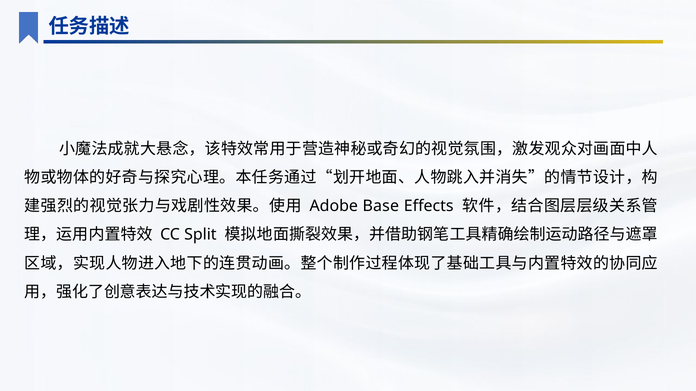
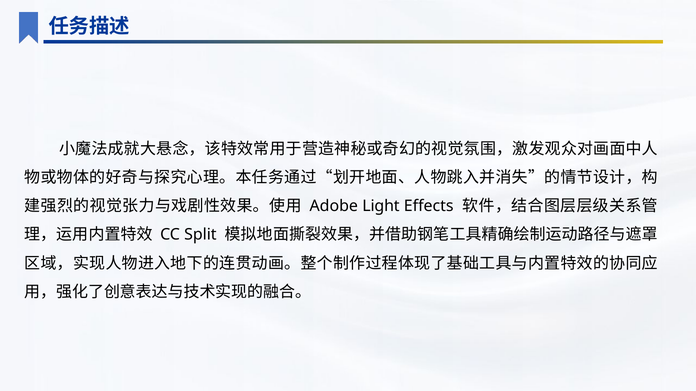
Base: Base -> Light
